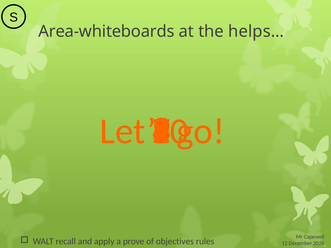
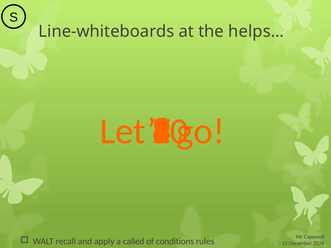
Area-whiteboards: Area-whiteboards -> Line-whiteboards
prove: prove -> called
objectives: objectives -> conditions
